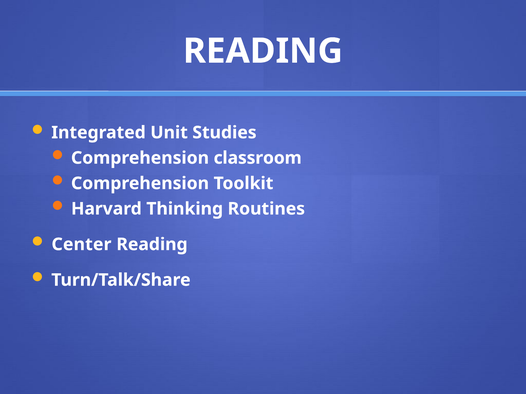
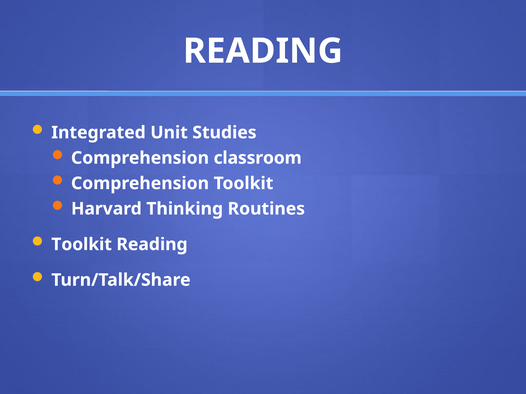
Center at (81, 245): Center -> Toolkit
